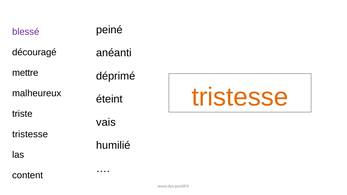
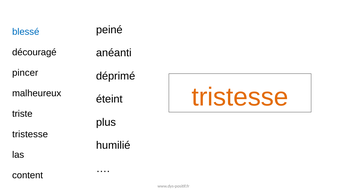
blessé colour: purple -> blue
mettre: mettre -> pincer
vais: vais -> plus
